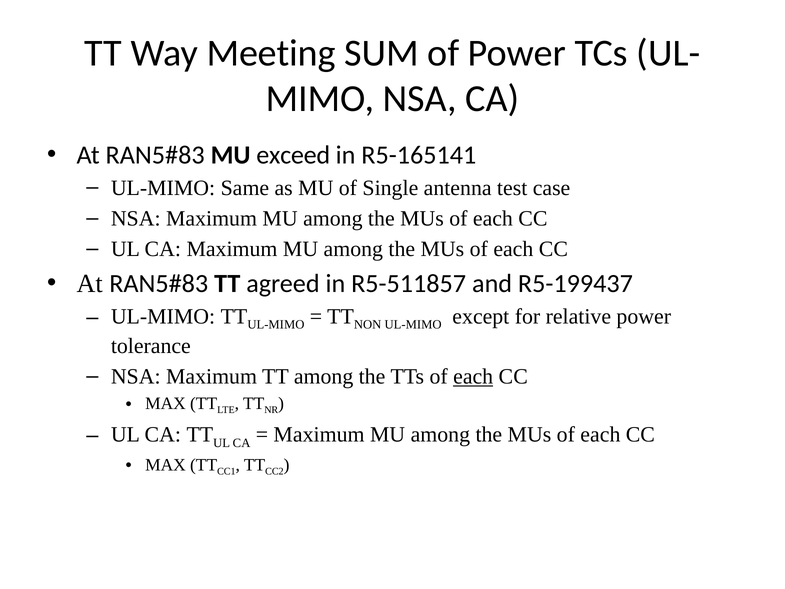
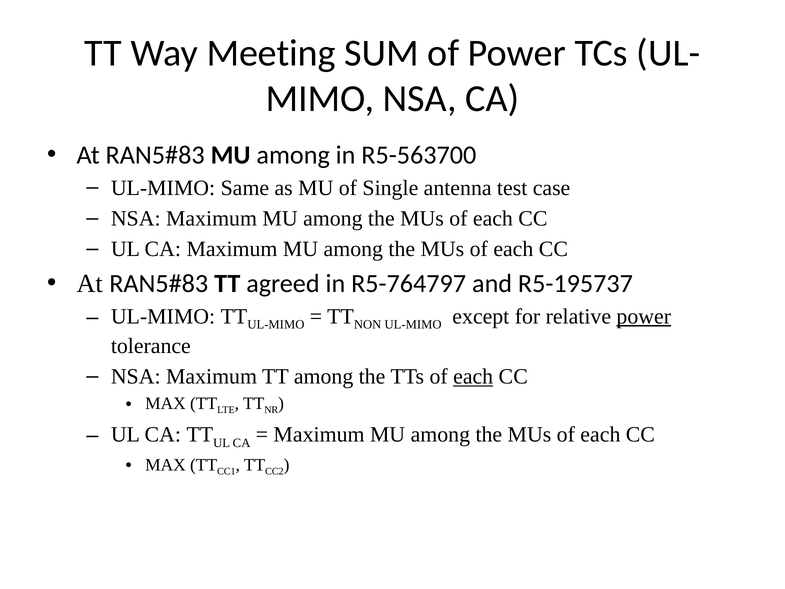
exceed at (293, 155): exceed -> among
R5-165141: R5-165141 -> R5-563700
R5-511857: R5-511857 -> R5-764797
R5-199437: R5-199437 -> R5-195737
power at (644, 316) underline: none -> present
